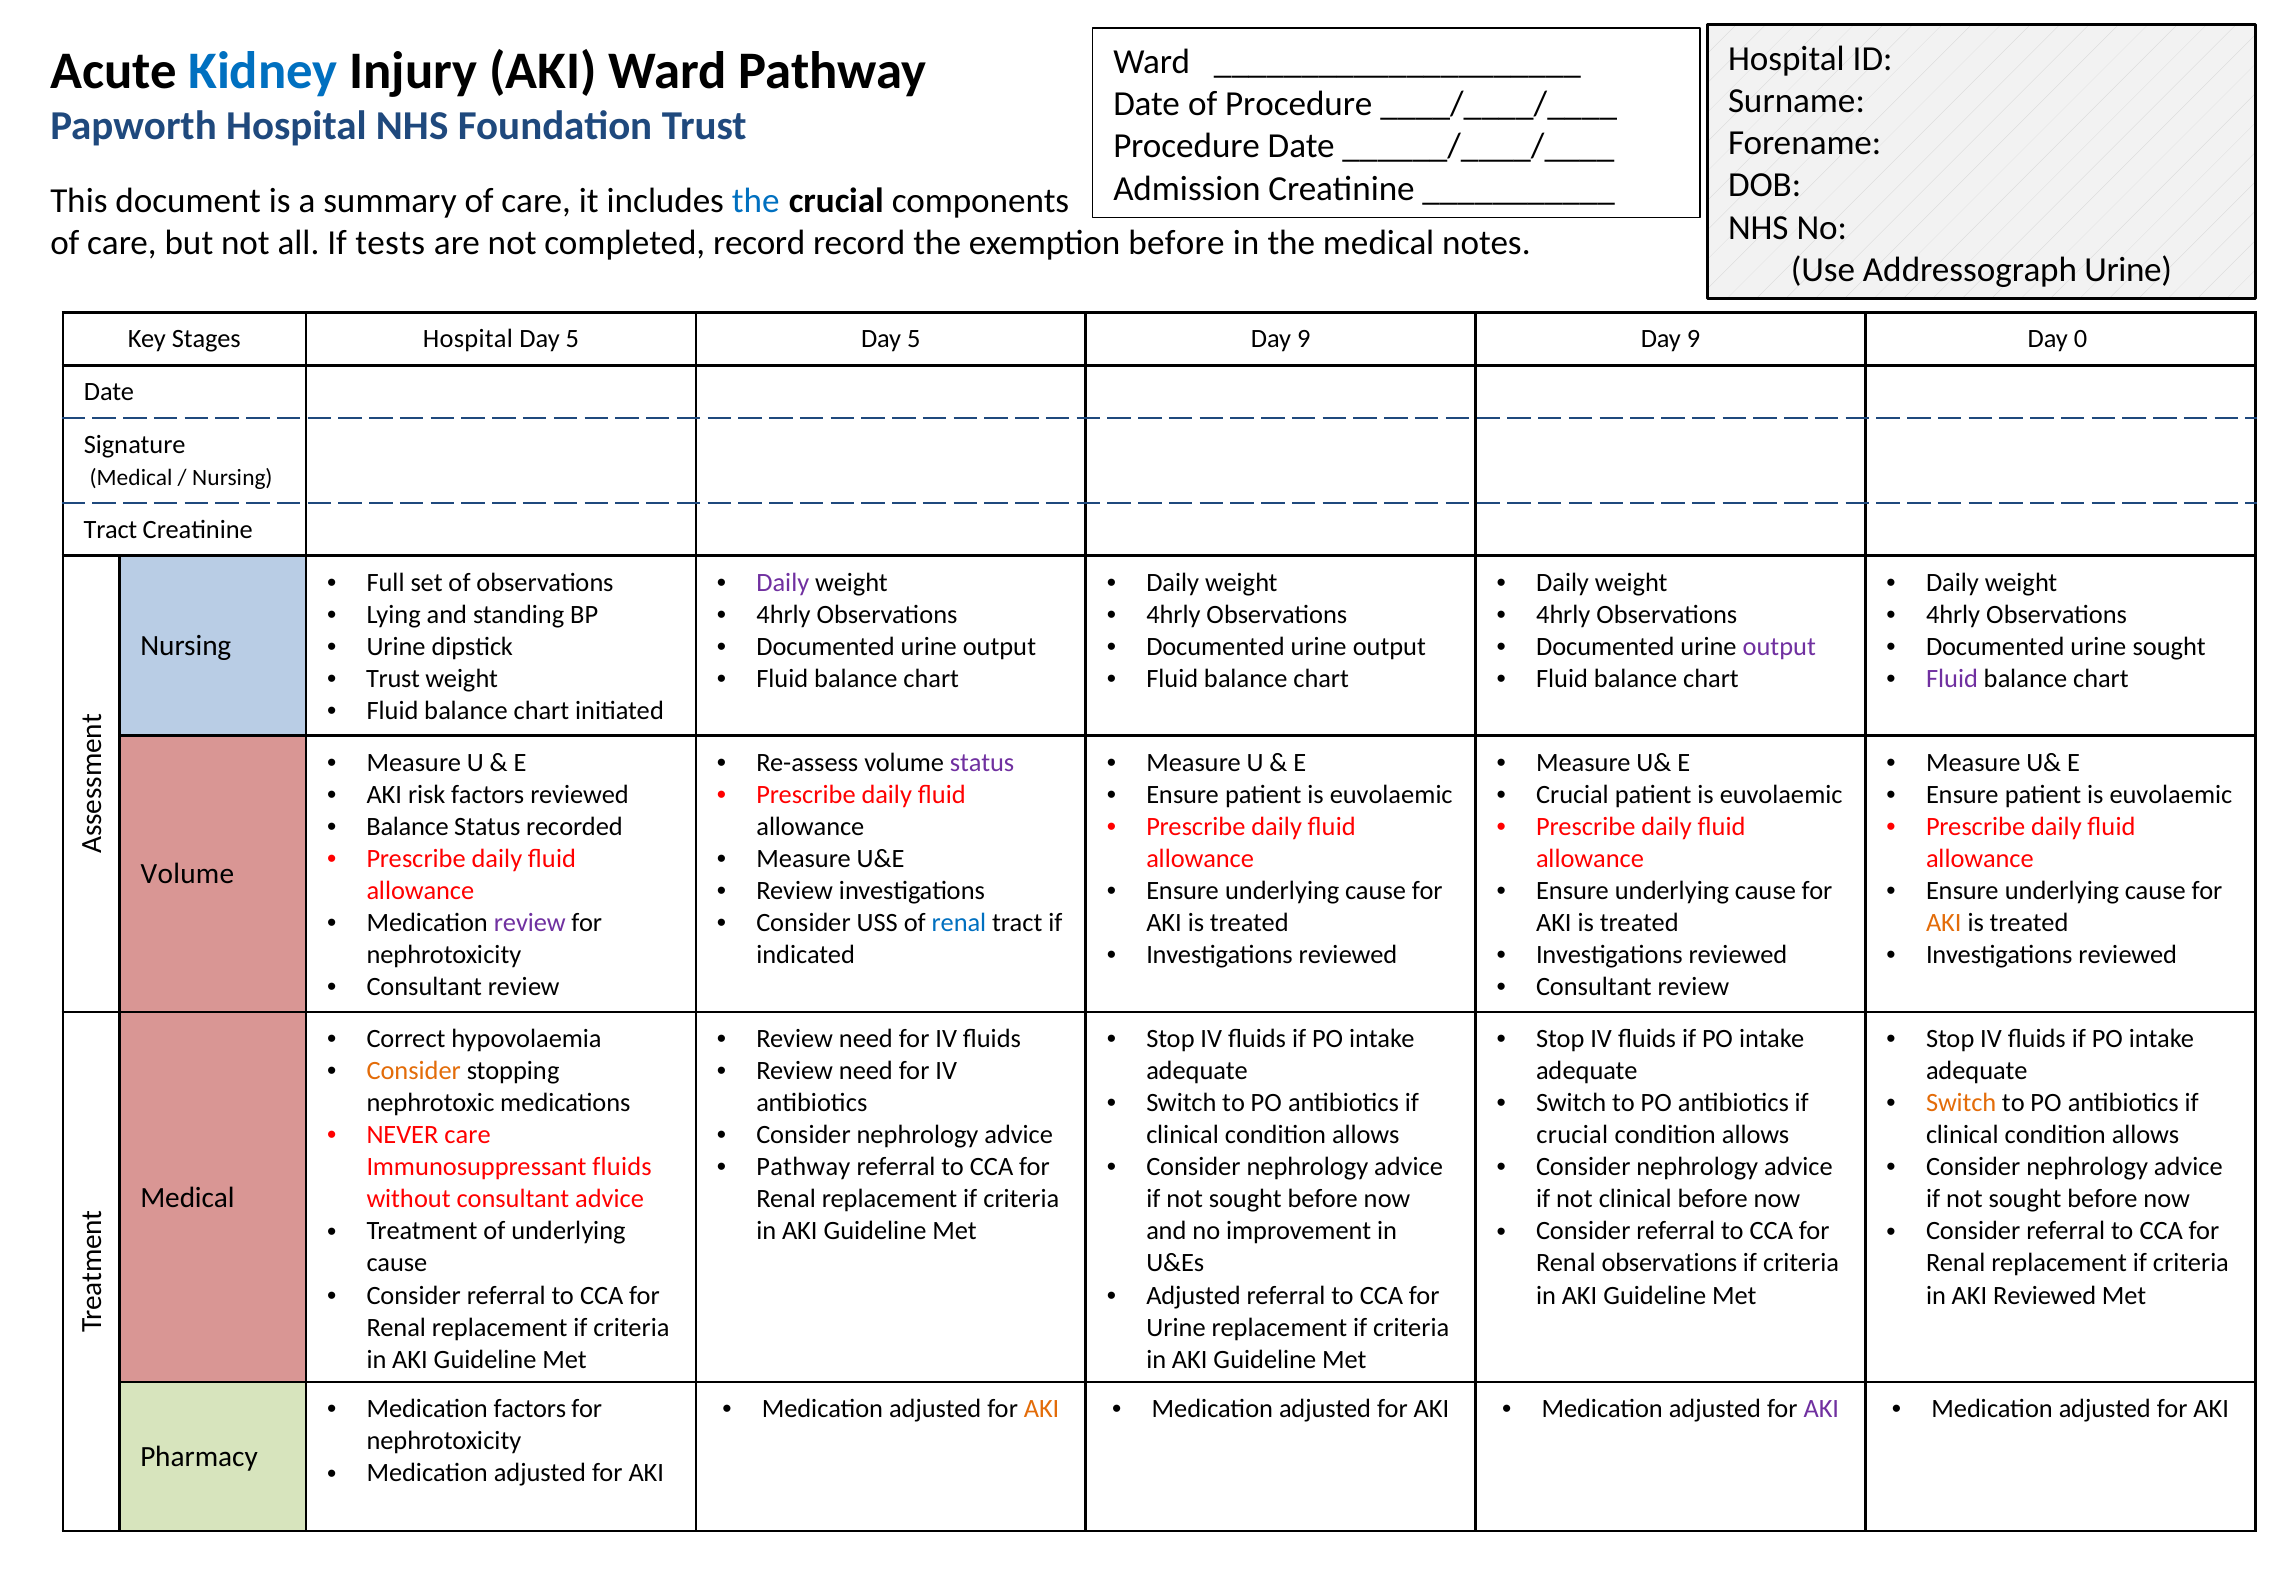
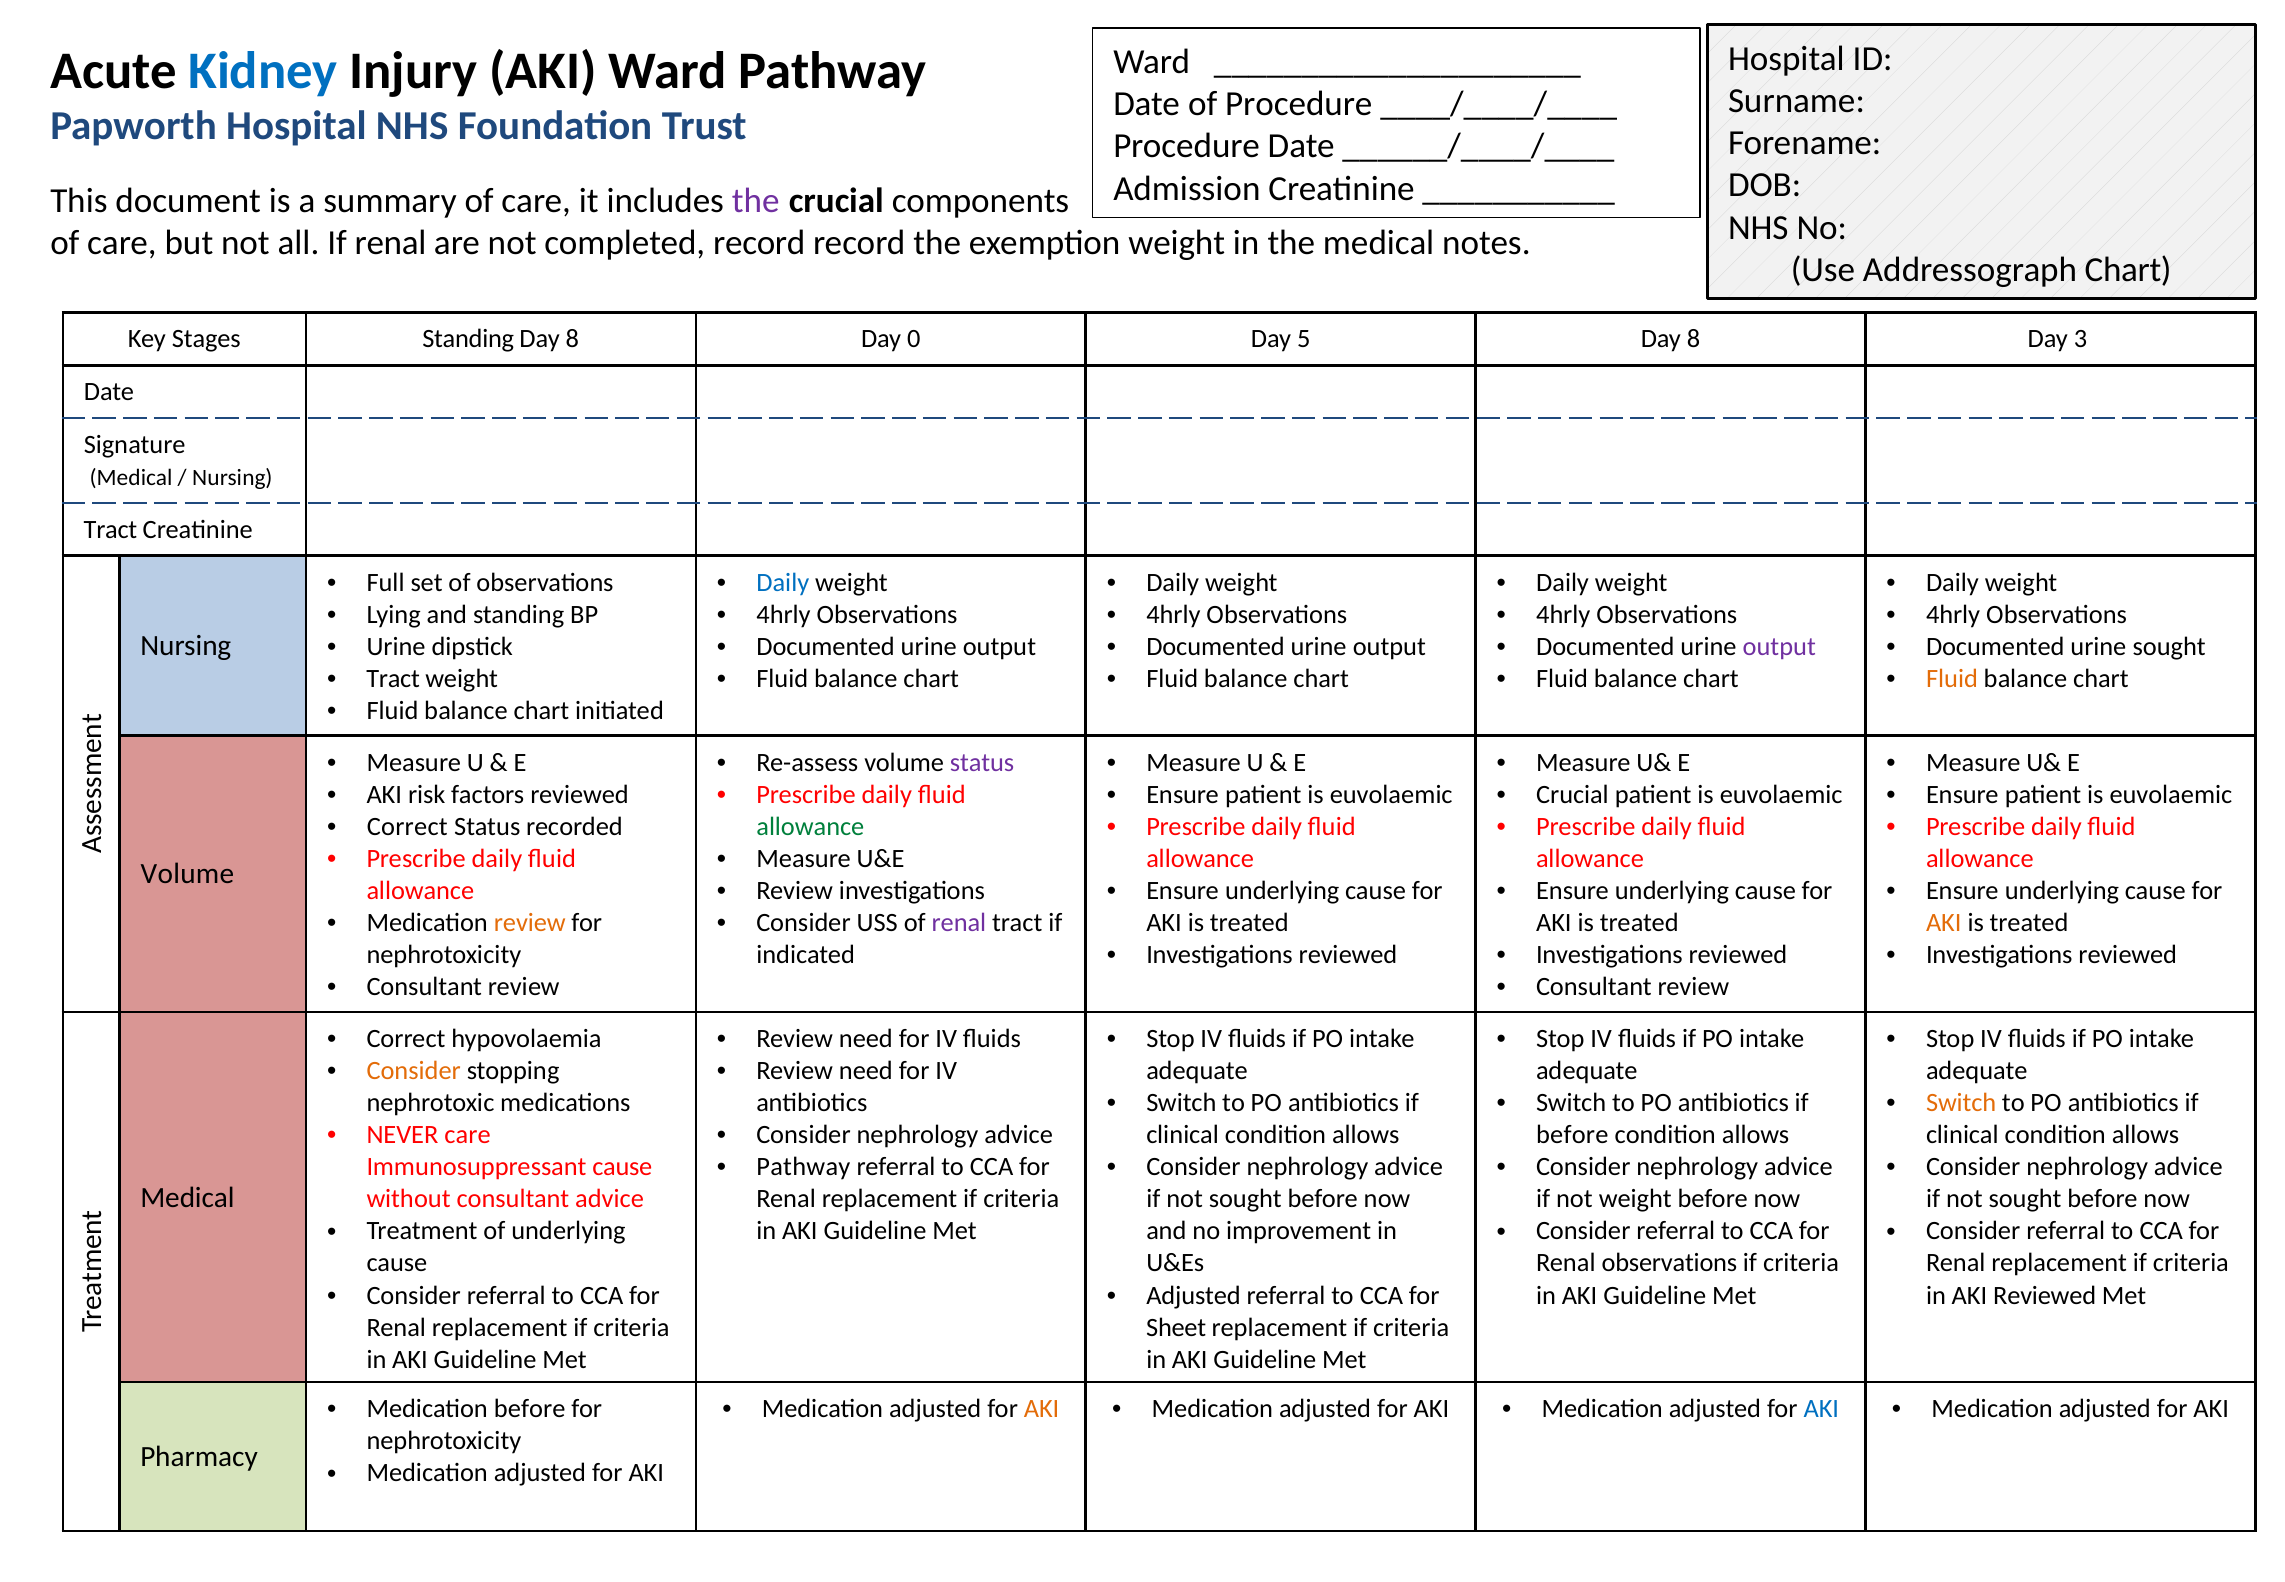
the at (756, 200) colour: blue -> purple
If tests: tests -> renal
exemption before: before -> weight
Addressograph Urine: Urine -> Chart
Stages Hospital: Hospital -> Standing
5 at (572, 339): 5 -> 8
5 at (914, 339): 5 -> 0
9 at (1304, 339): 9 -> 5
9 at (1694, 339): 9 -> 8
0: 0 -> 3
Daily at (783, 583) colour: purple -> blue
Trust at (393, 679): Trust -> Tract
Fluid at (1952, 679) colour: purple -> orange
Balance at (408, 826): Balance -> Correct
allowance at (810, 826) colour: black -> green
review at (530, 923) colour: purple -> orange
renal at (959, 923) colour: blue -> purple
crucial at (1572, 1135): crucial -> before
Immunosuppressant fluids: fluids -> cause
not clinical: clinical -> weight
Urine at (1176, 1327): Urine -> Sheet
Medication factors: factors -> before
AKI at (1821, 1409) colour: purple -> blue
